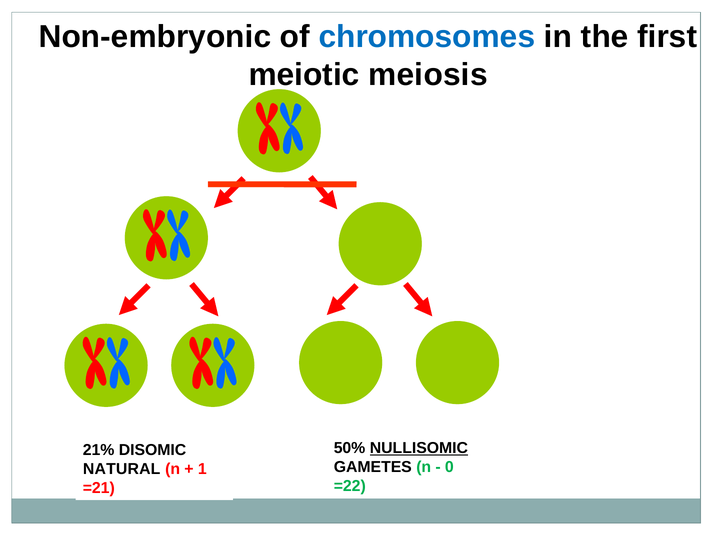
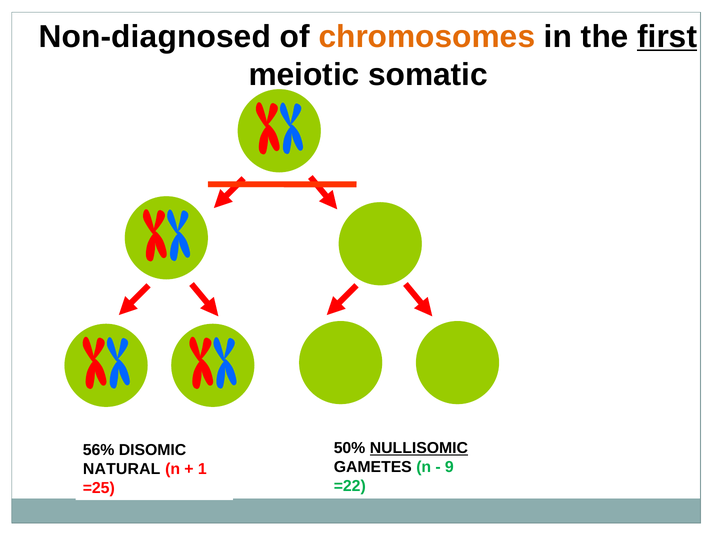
Non-embryonic: Non-embryonic -> Non-diagnosed
chromosomes colour: blue -> orange
first underline: none -> present
meiosis: meiosis -> somatic
21%: 21% -> 56%
0: 0 -> 9
=21: =21 -> =25
